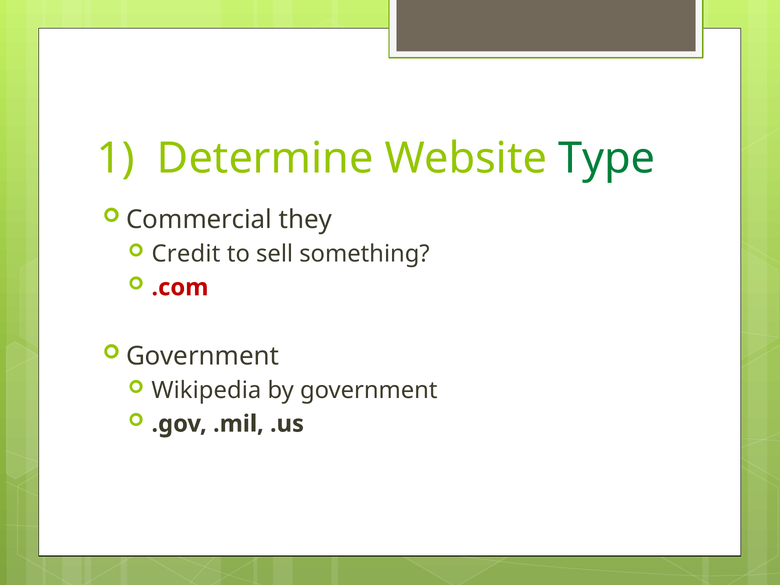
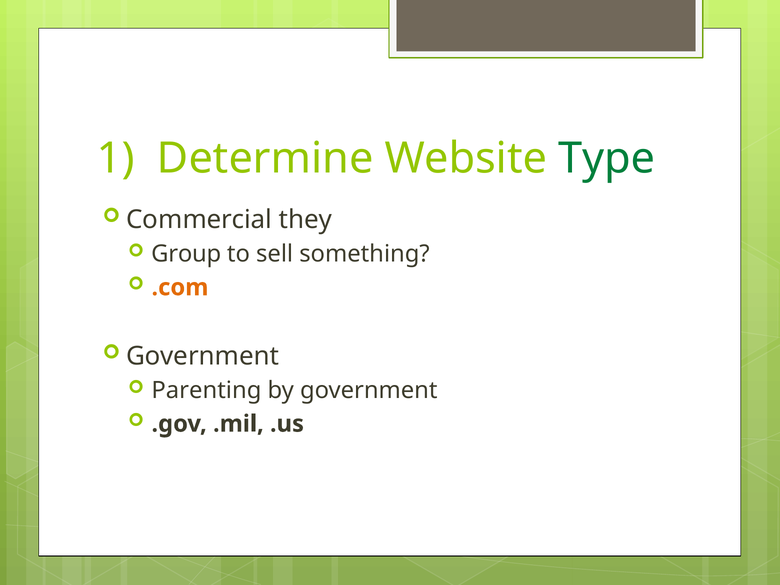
Credit: Credit -> Group
.com colour: red -> orange
Wikipedia: Wikipedia -> Parenting
